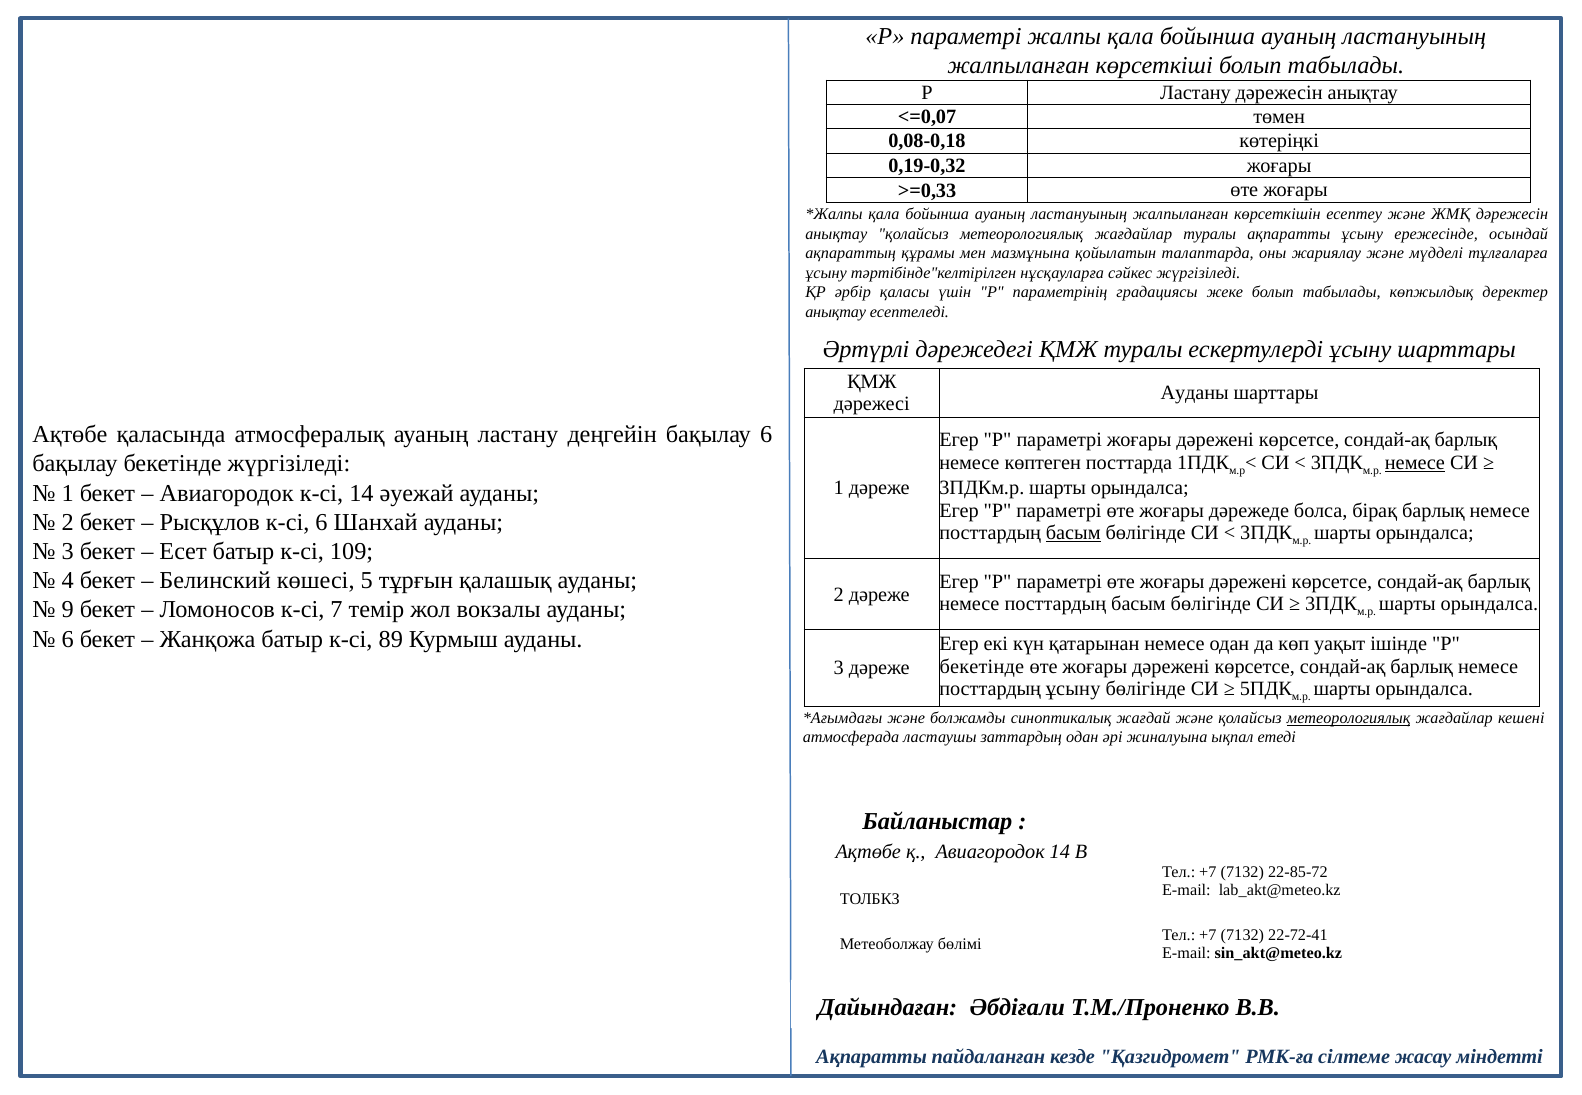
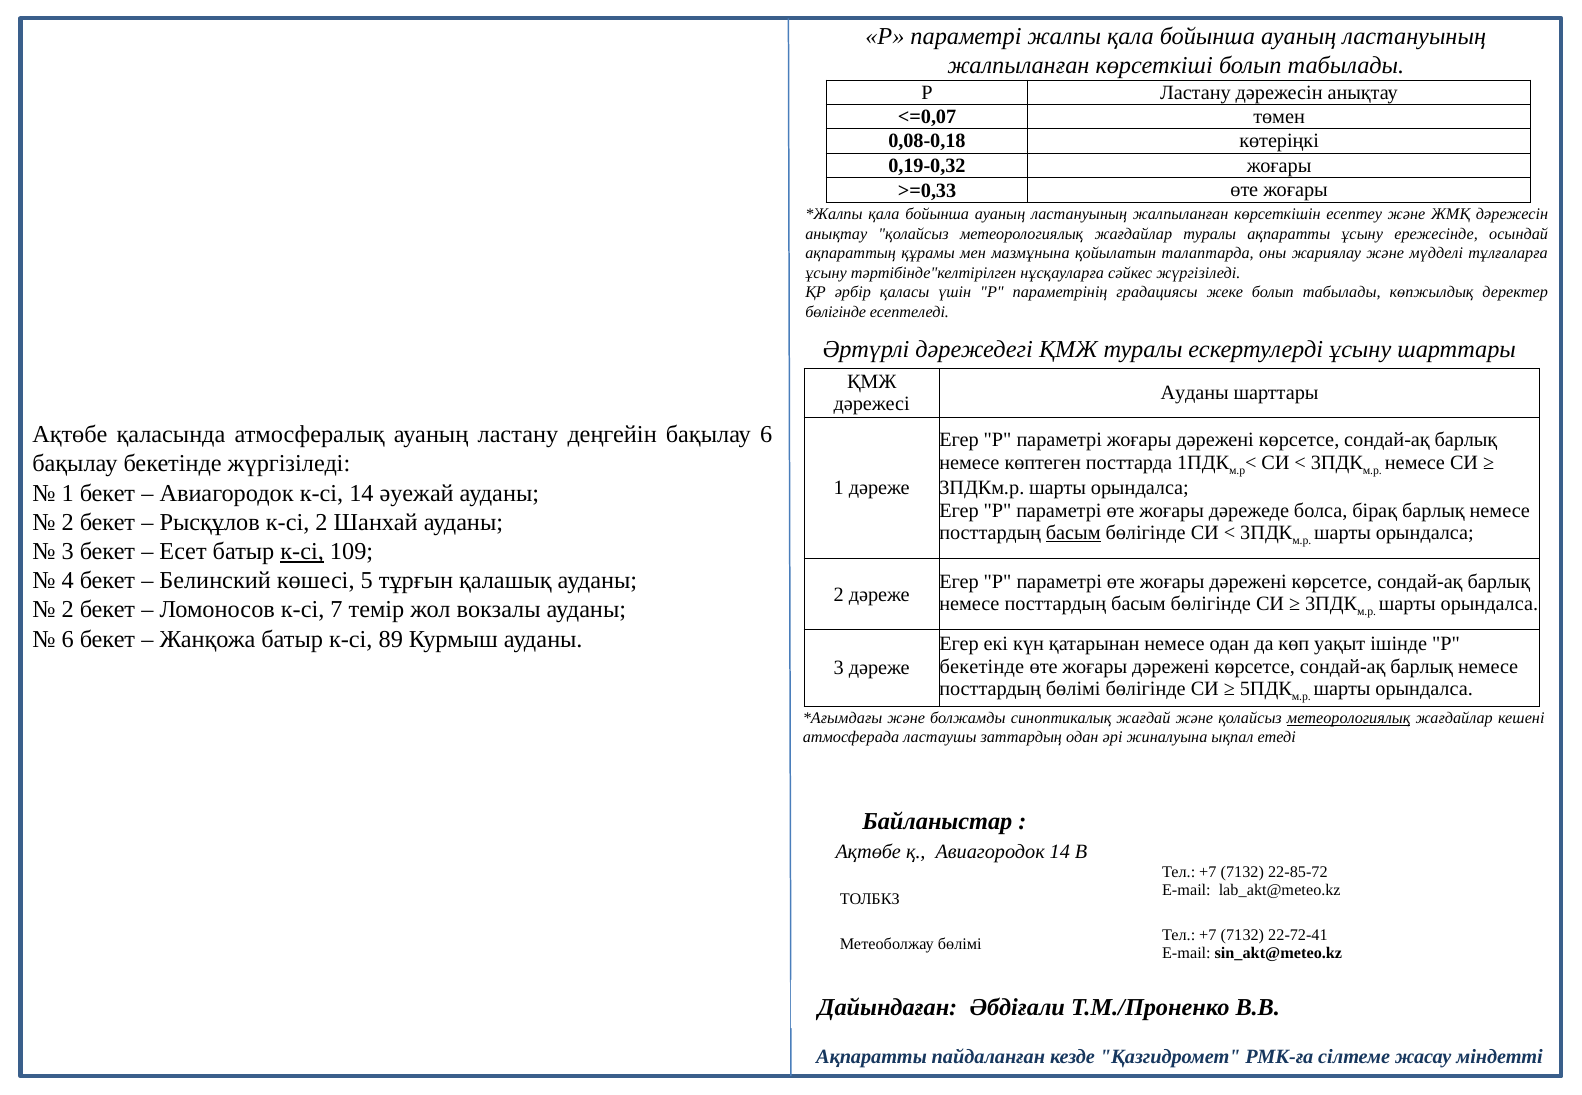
анықтау at (836, 312): анықтау -> бөлігінде
немесе at (1415, 463) underline: present -> none
к-сі 6: 6 -> 2
к-сі at (302, 552) underline: none -> present
9 at (68, 610): 9 -> 2
посттардың ұсыну: ұсыну -> бөлімі
